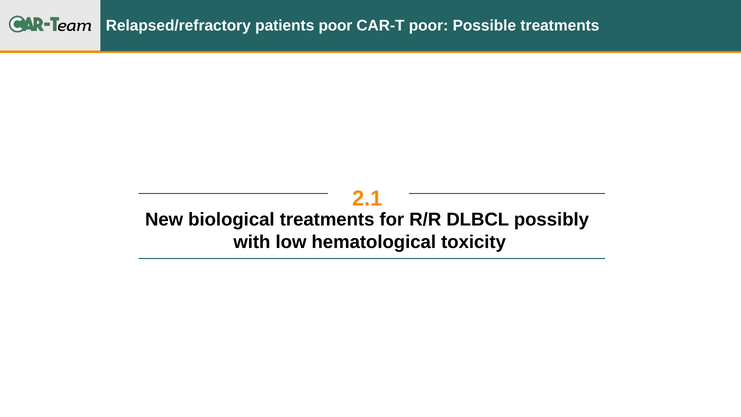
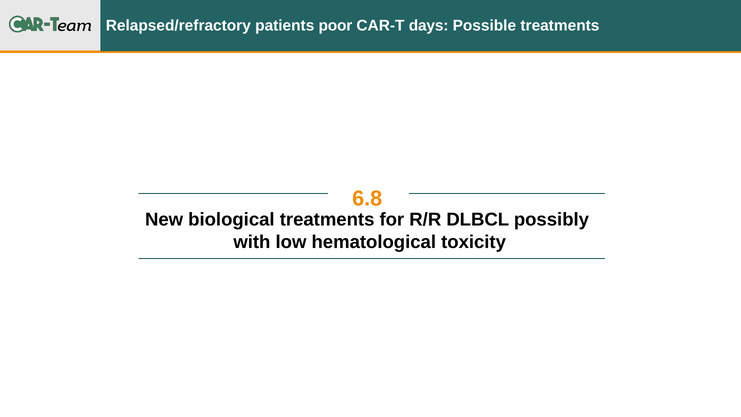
CAR-T poor: poor -> days
2.1: 2.1 -> 6.8
